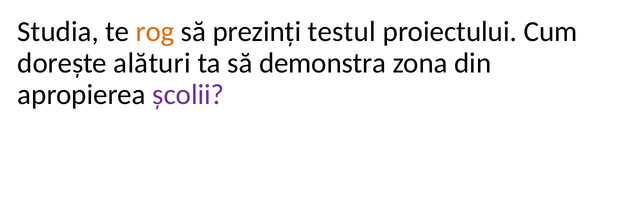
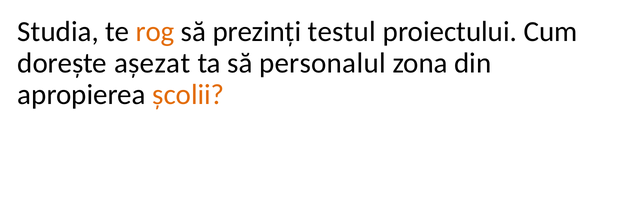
alături: alături -> așezat
demonstra: demonstra -> personalul
școlii colour: purple -> orange
